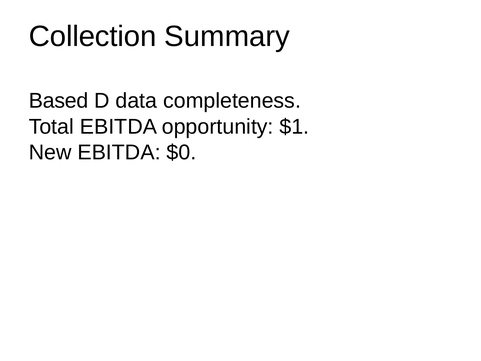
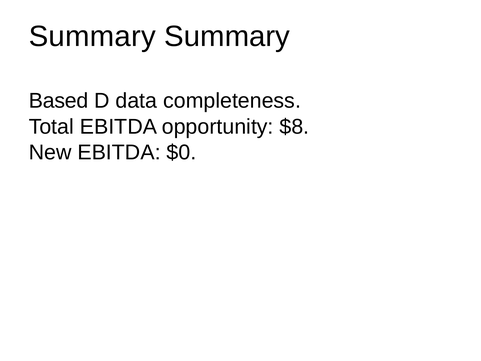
Collection at (93, 37): Collection -> Summary
$1: $1 -> $8
